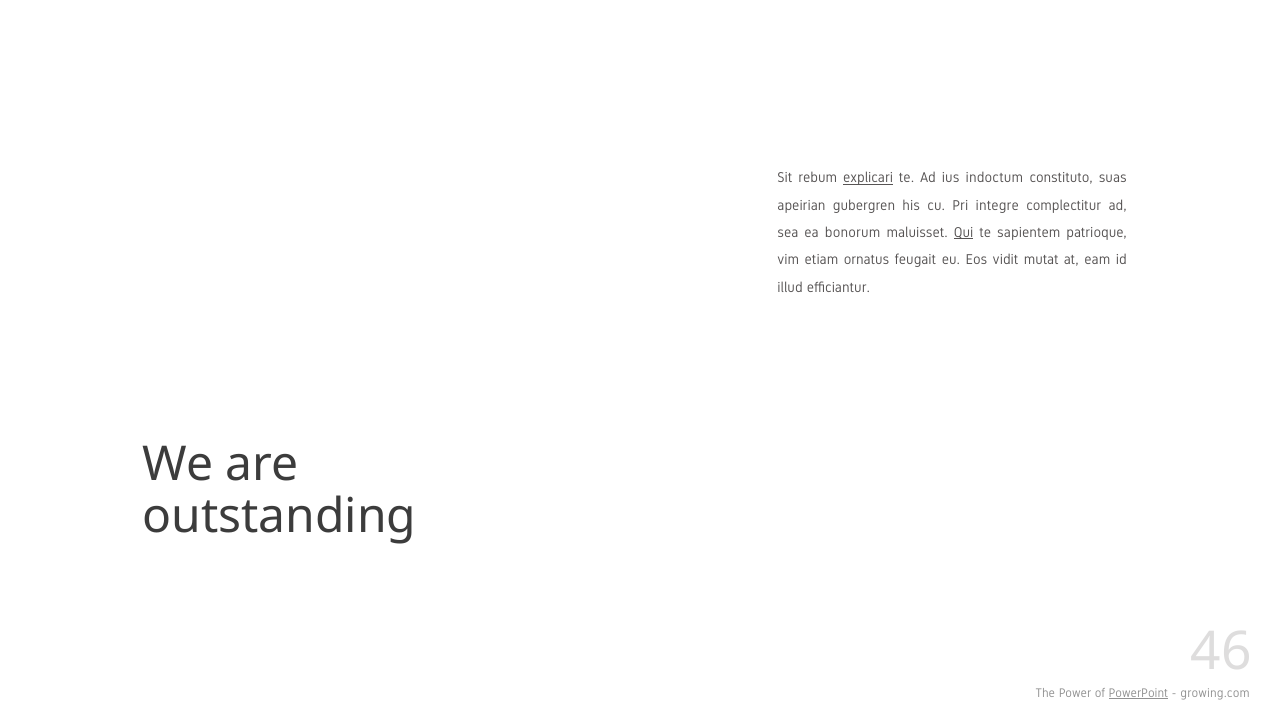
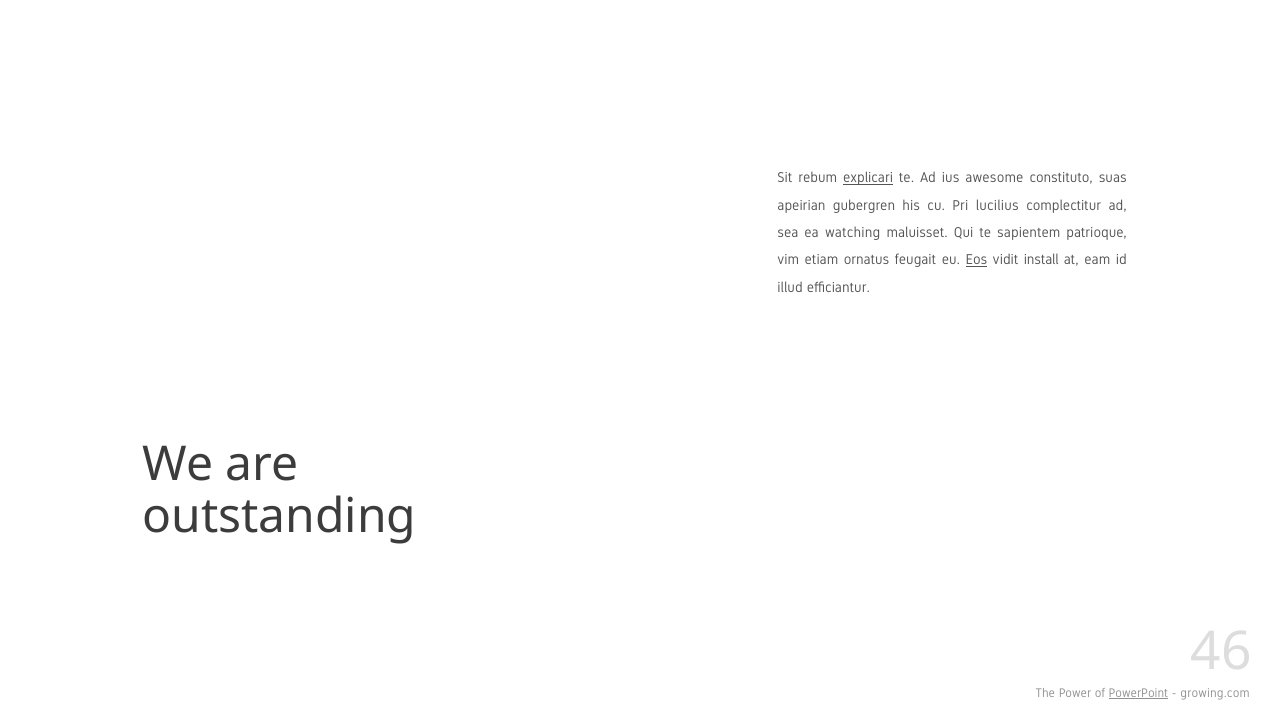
indoctum: indoctum -> awesome
integre: integre -> lucilius
bonorum: bonorum -> watching
Qui underline: present -> none
Eos underline: none -> present
mutat: mutat -> install
